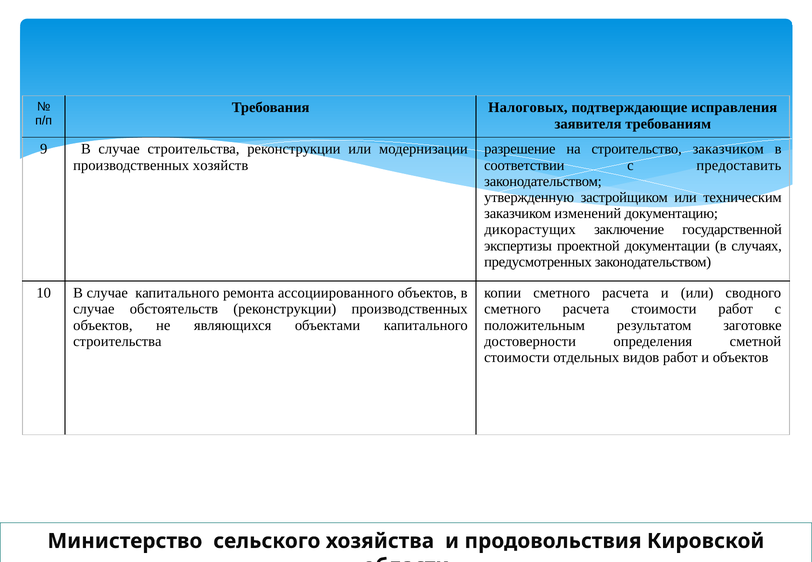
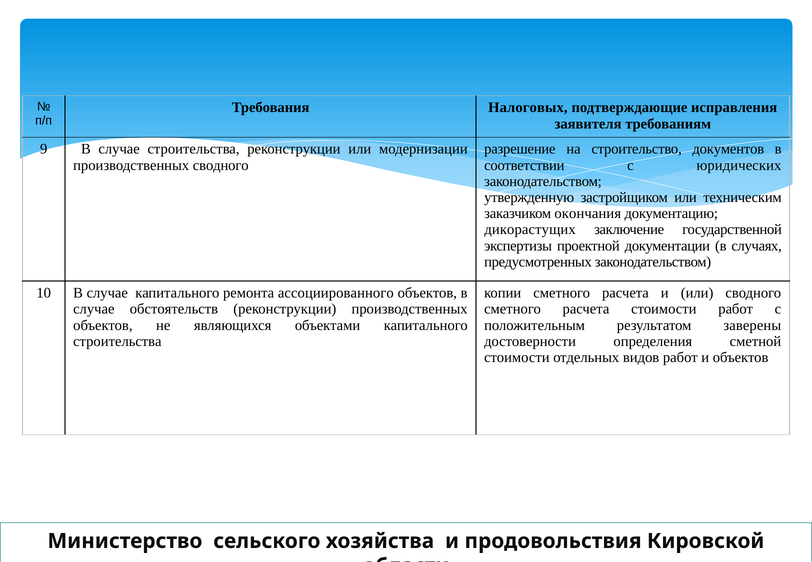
строительство заказчиком: заказчиком -> документов
производственных хозяйств: хозяйств -> сводного
предоставить: предоставить -> юридических
изменений: изменений -> окончания
заготовке: заготовке -> заверены
